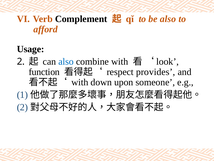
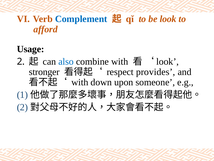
Complement colour: black -> blue
be also: also -> look
function: function -> stronger
